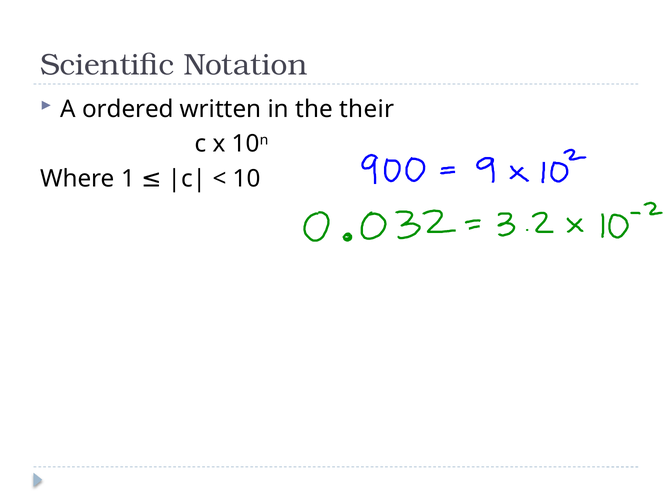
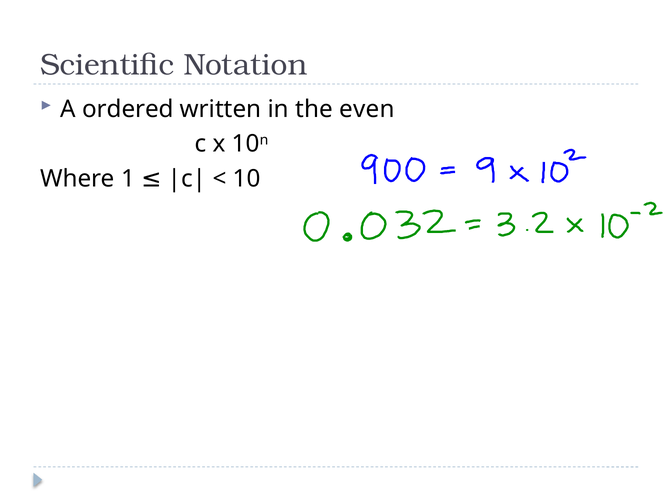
their: their -> even
